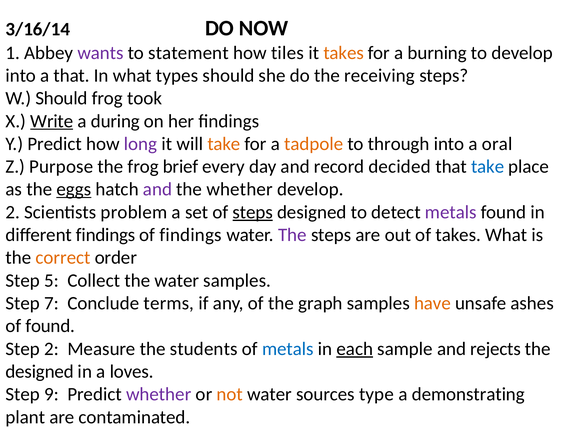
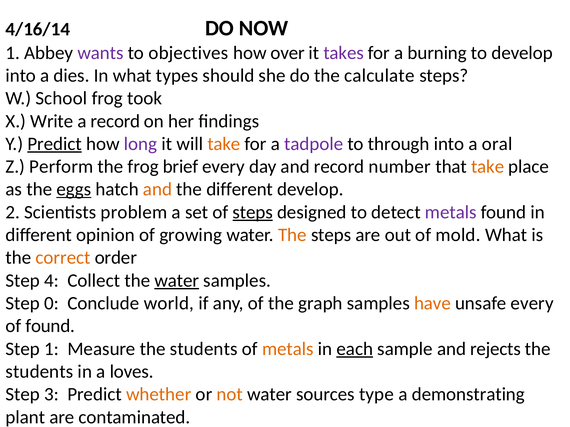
3/16/14: 3/16/14 -> 4/16/14
statement: statement -> objectives
tiles: tiles -> over
takes at (344, 53) colour: orange -> purple
a that: that -> dies
receiving: receiving -> calculate
W Should: Should -> School
Write underline: present -> none
a during: during -> record
Predict at (55, 144) underline: none -> present
tadpole colour: orange -> purple
Purpose: Purpose -> Perform
decided: decided -> number
take at (488, 167) colour: blue -> orange
and at (158, 190) colour: purple -> orange
the whether: whether -> different
different findings: findings -> opinion
of findings: findings -> growing
The at (292, 235) colour: purple -> orange
of takes: takes -> mold
5: 5 -> 4
water at (177, 281) underline: none -> present
7: 7 -> 0
terms: terms -> world
unsafe ashes: ashes -> every
Step 2: 2 -> 1
metals at (288, 349) colour: blue -> orange
designed at (40, 372): designed -> students
9: 9 -> 3
whether at (159, 395) colour: purple -> orange
